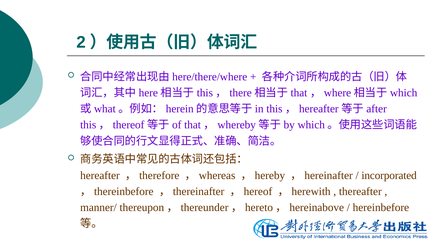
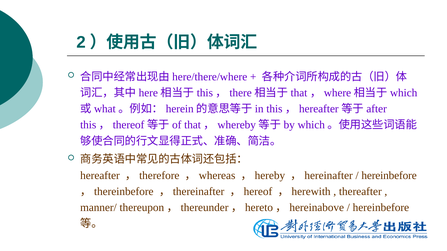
incorporated at (389, 176): incorporated -> hereinbefore
